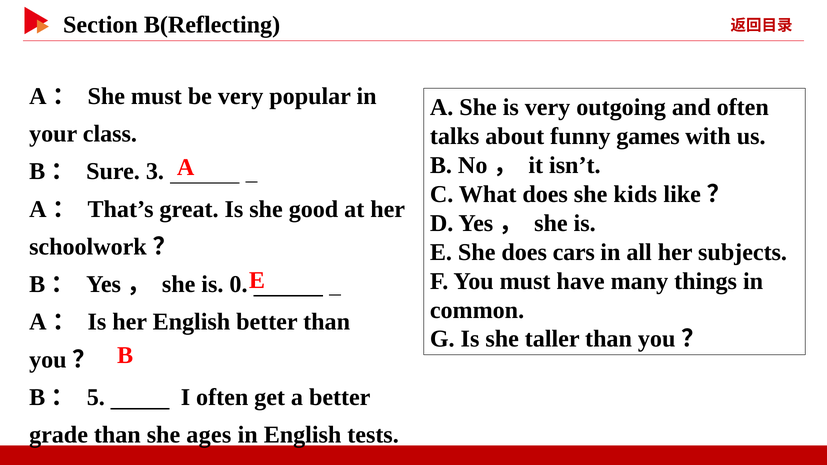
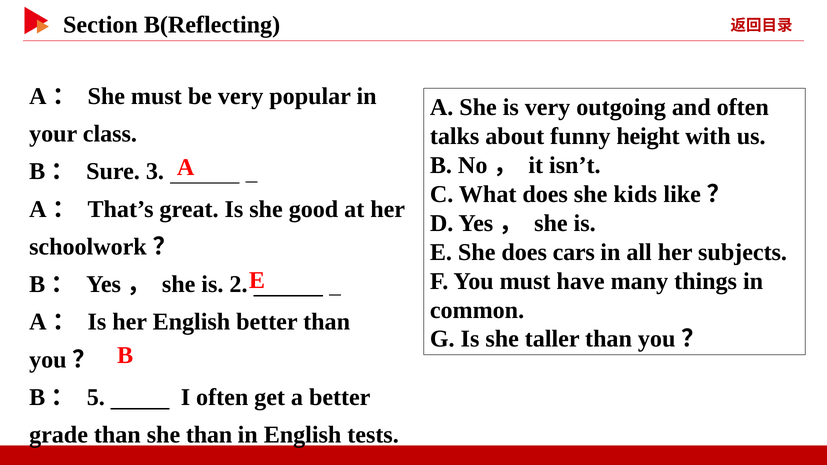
games: games -> height
0: 0 -> 2
she ages: ages -> than
